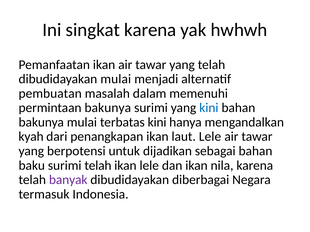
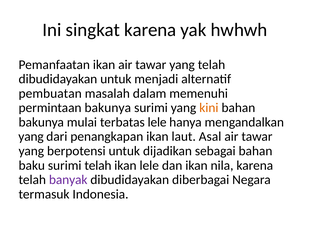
dibudidayakan mulai: mulai -> untuk
kini at (209, 108) colour: blue -> orange
terbatas kini: kini -> lele
kyah at (31, 137): kyah -> yang
laut Lele: Lele -> Asal
